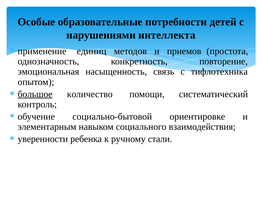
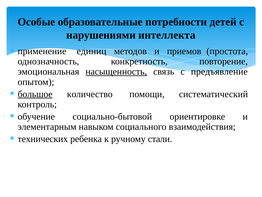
насыщенность underline: none -> present
тифлотехника: тифлотехника -> предъявление
уверенности: уверенности -> технических
